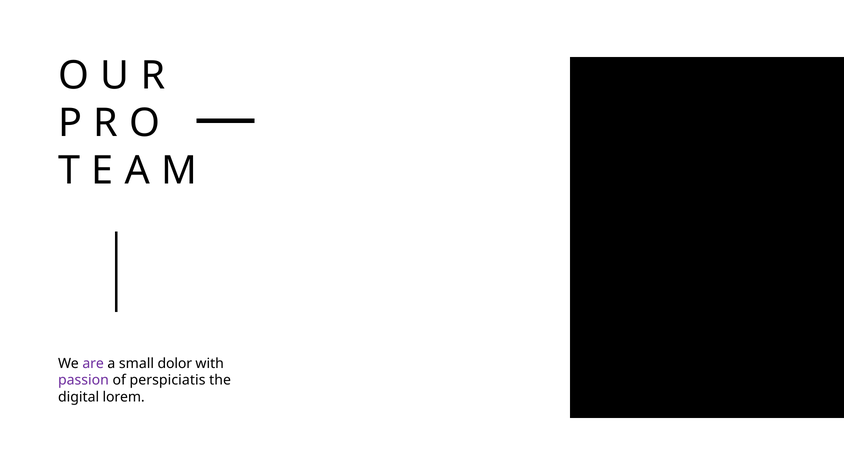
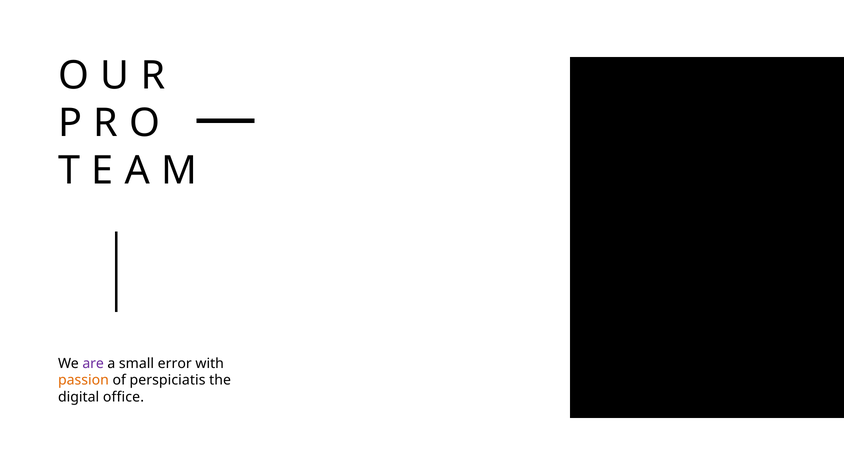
dolor: dolor -> error
passion colour: purple -> orange
lorem: lorem -> office
